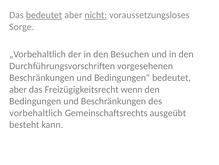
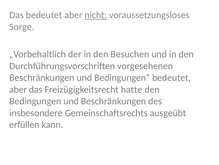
bedeutet at (44, 15) underline: present -> none
wenn: wenn -> hatte
vorbehaltlich: vorbehaltlich -> insbesondere
besteht: besteht -> erfüllen
